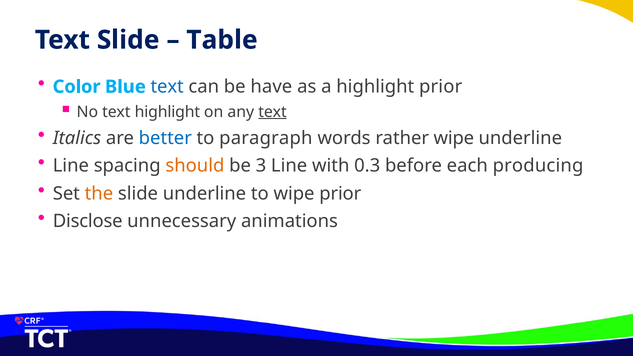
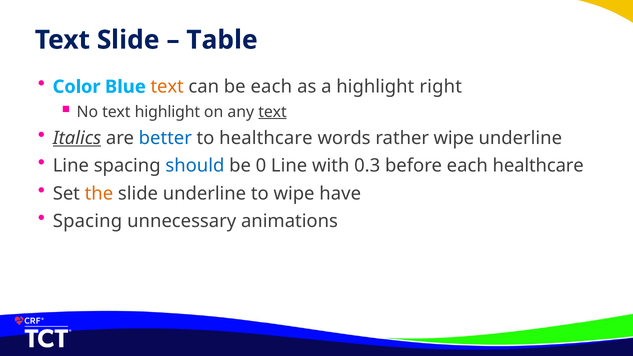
text at (167, 87) colour: blue -> orange
be have: have -> each
highlight prior: prior -> right
Italics underline: none -> present
to paragraph: paragraph -> healthcare
should colour: orange -> blue
3: 3 -> 0
each producing: producing -> healthcare
wipe prior: prior -> have
Disclose at (88, 221): Disclose -> Spacing
